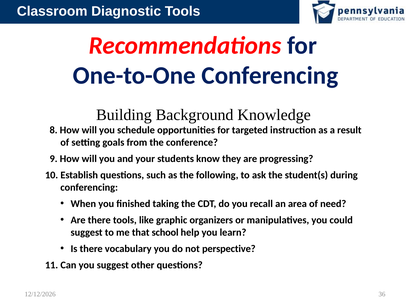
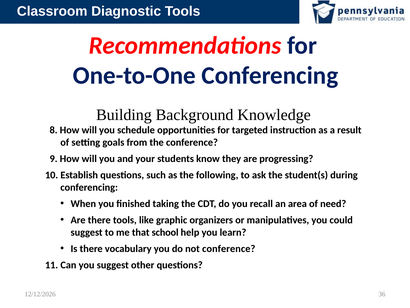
not perspective: perspective -> conference
